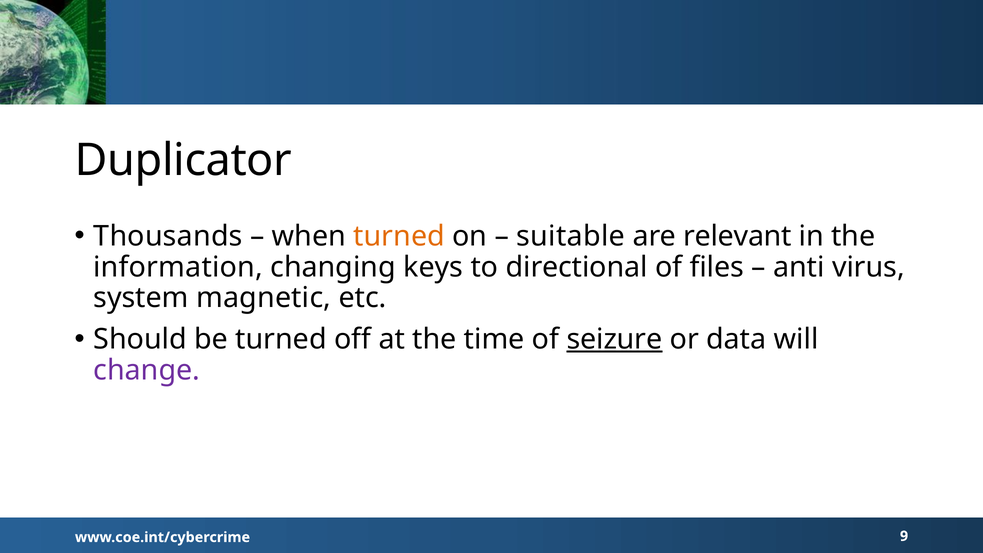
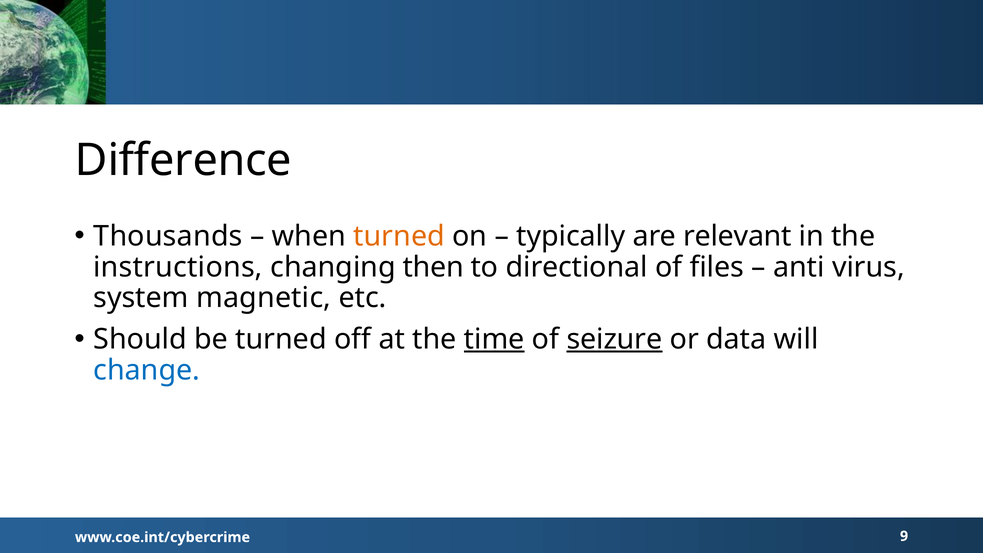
Duplicator: Duplicator -> Difference
suitable: suitable -> typically
information: information -> instructions
keys: keys -> then
time underline: none -> present
change colour: purple -> blue
